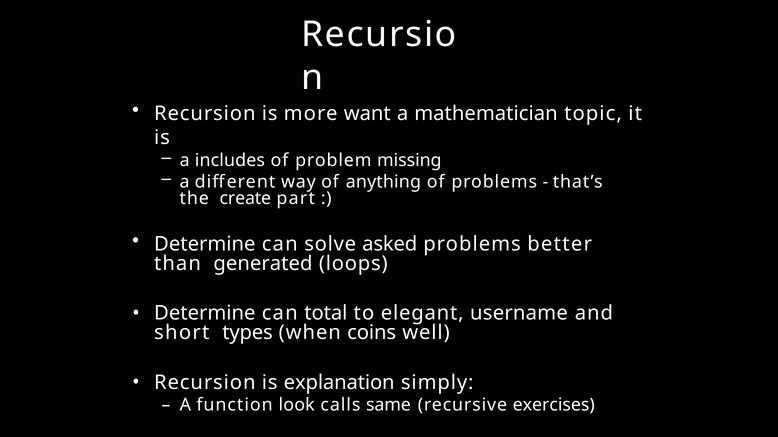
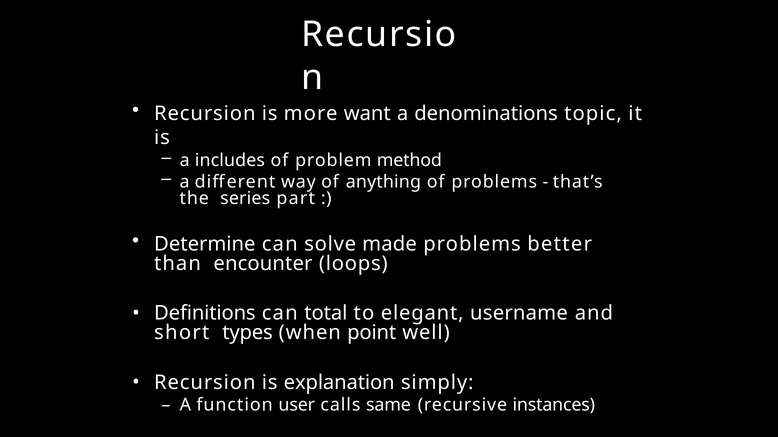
mathematician: mathematician -> denominations
missing: missing -> method
create: create -> series
asked: asked -> made
generated: generated -> encounter
Determine at (205, 314): Determine -> Definitions
coins: coins -> point
look: look -> user
exercises: exercises -> instances
